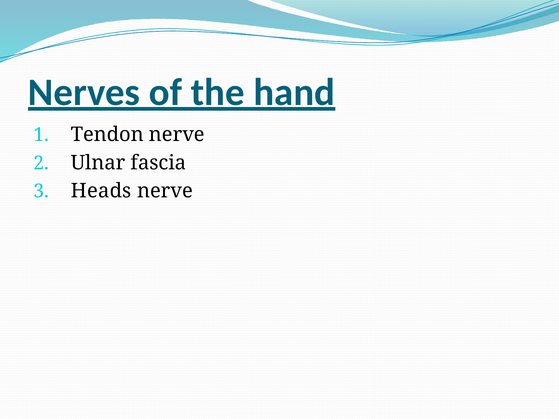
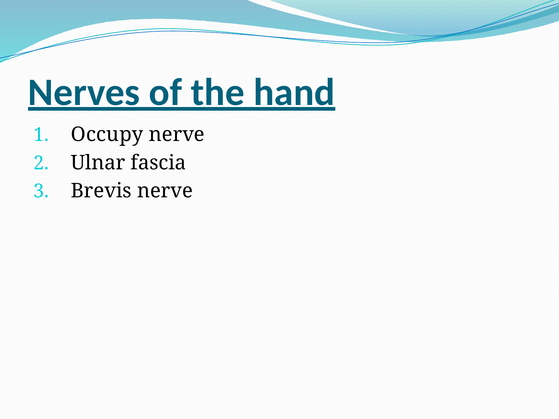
Tendon: Tendon -> Occupy
Heads: Heads -> Brevis
